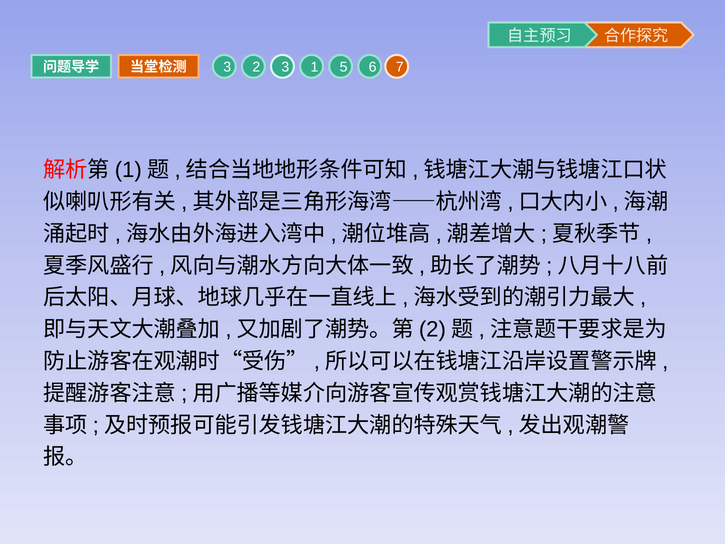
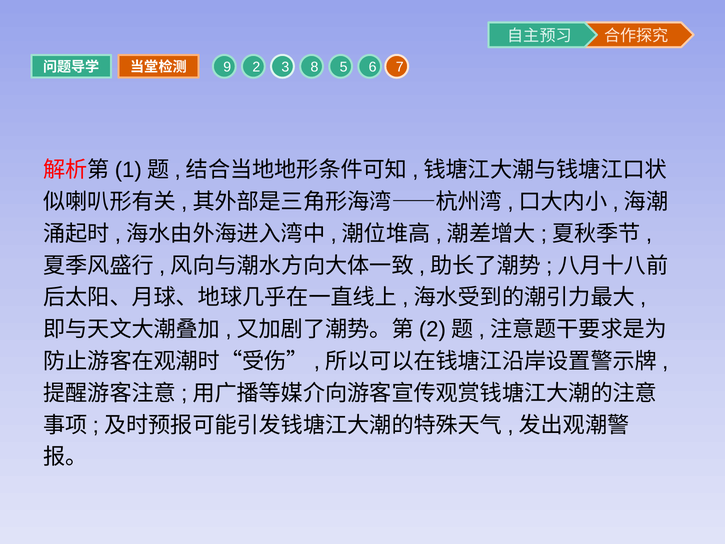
3 at (227, 67): 3 -> 9
1: 1 -> 8
